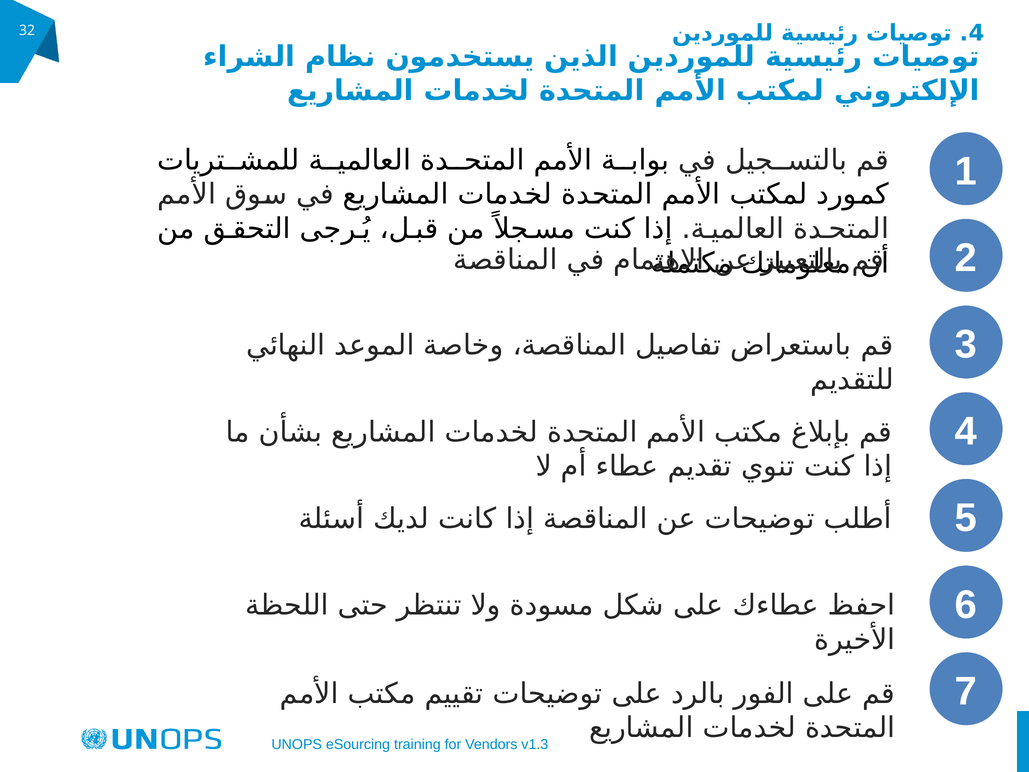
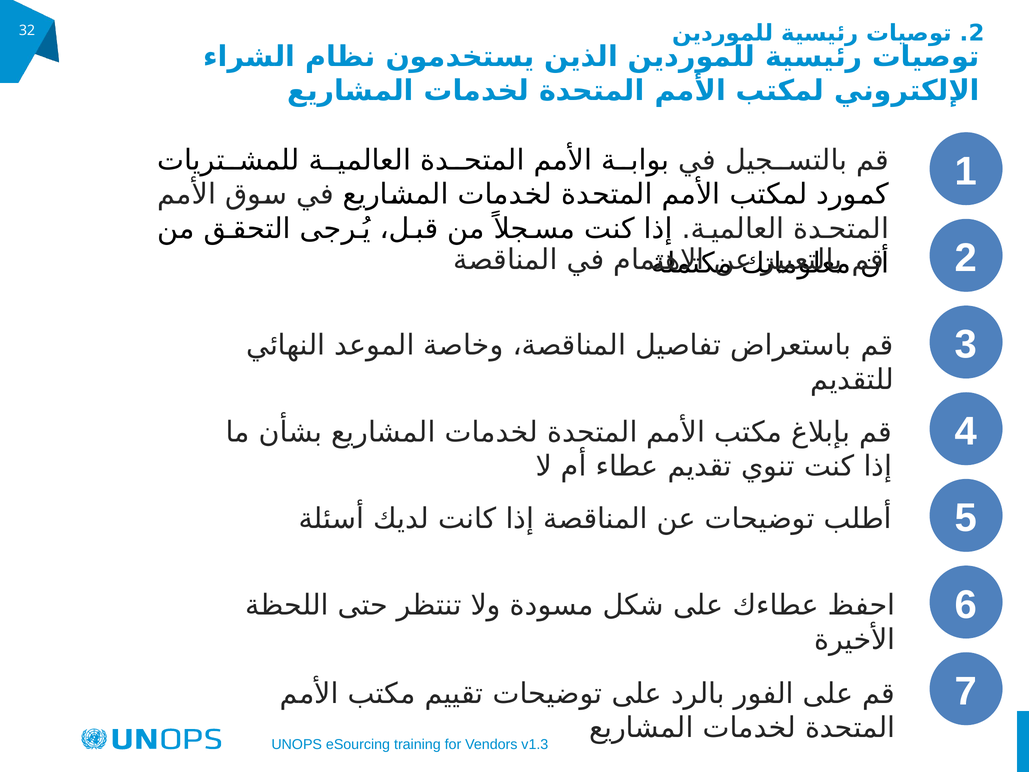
32 4: 4 -> 2
